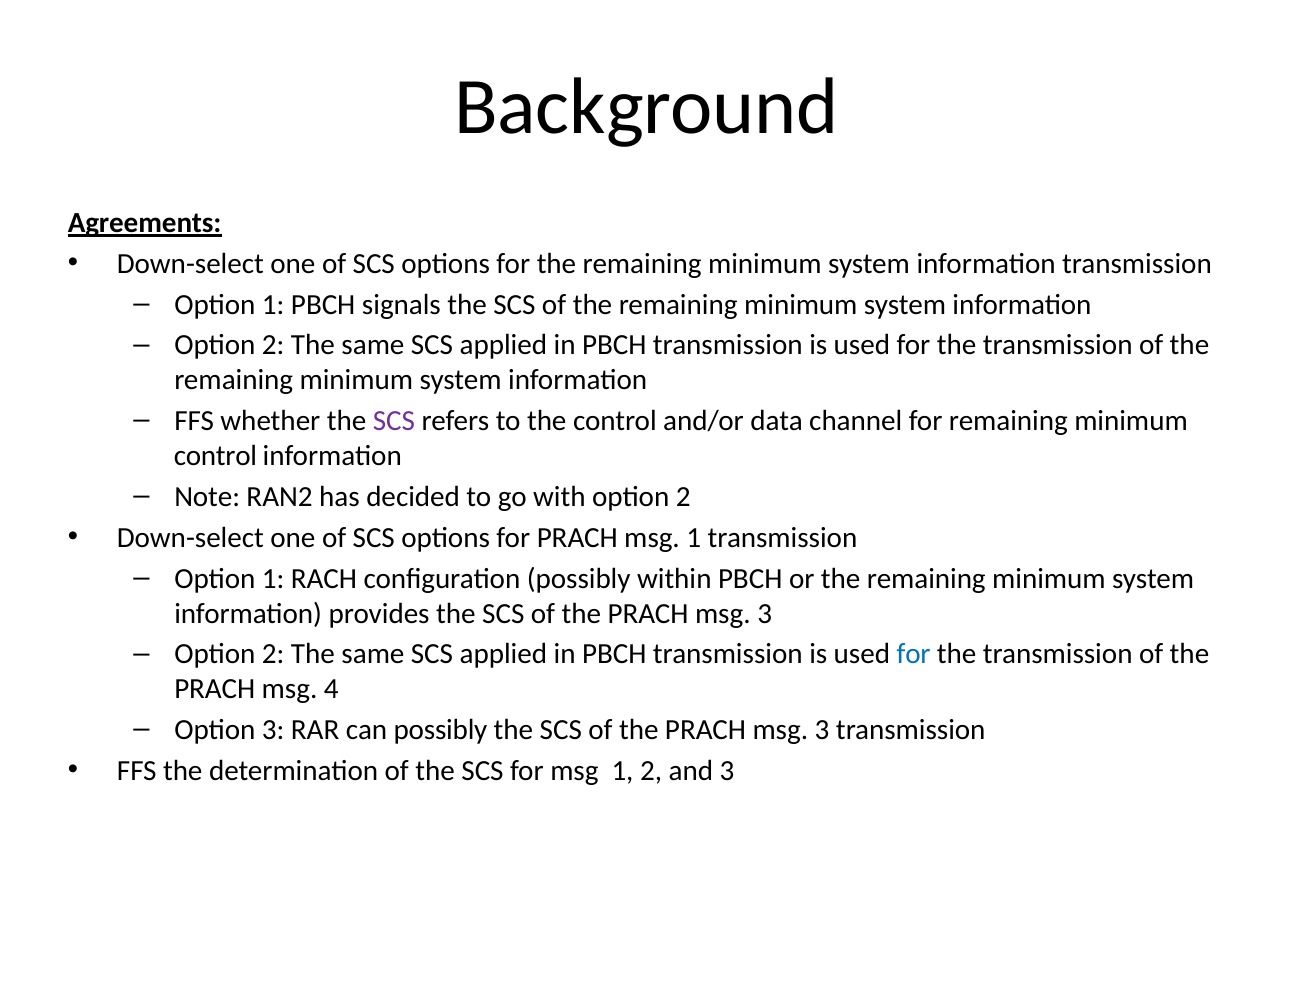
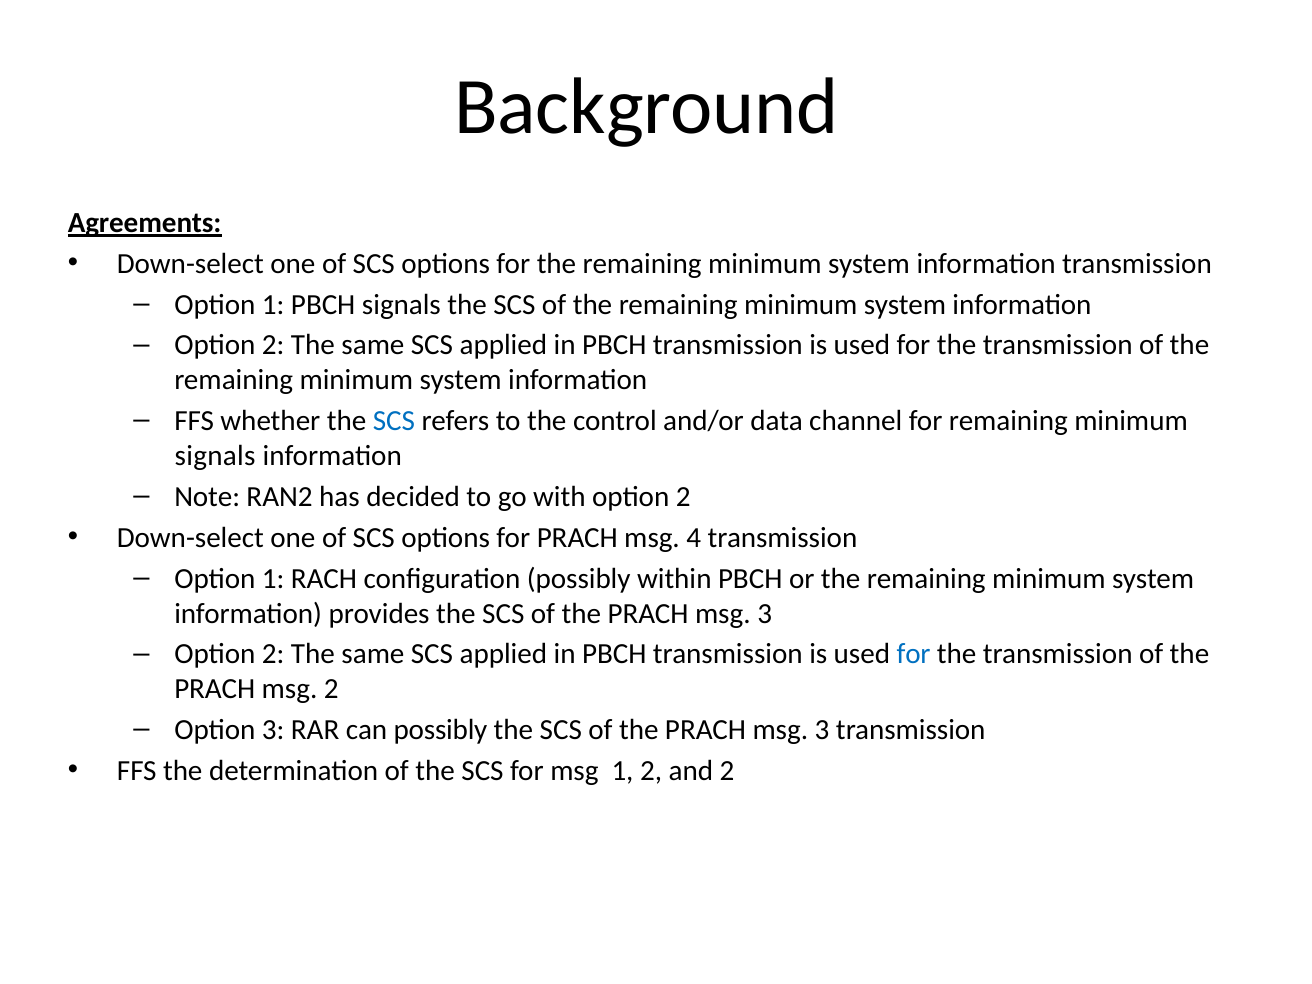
SCS at (394, 421) colour: purple -> blue
control at (215, 456): control -> signals
PRACH msg 1: 1 -> 4
msg 4: 4 -> 2
and 3: 3 -> 2
